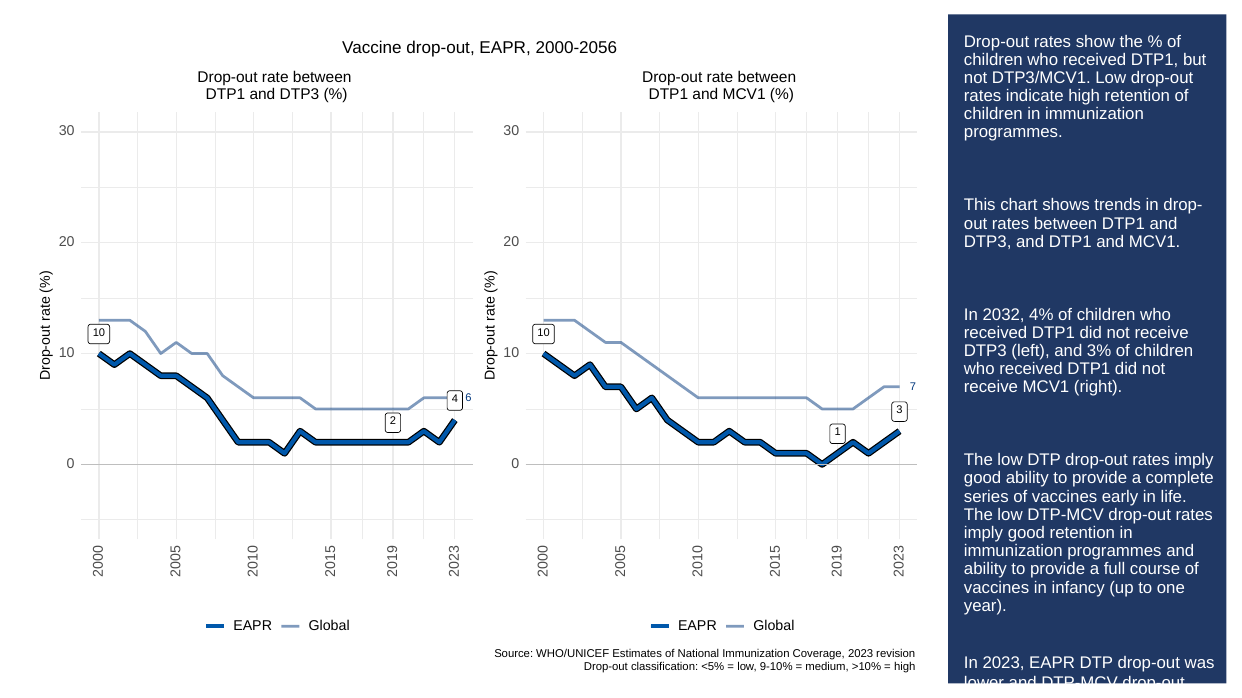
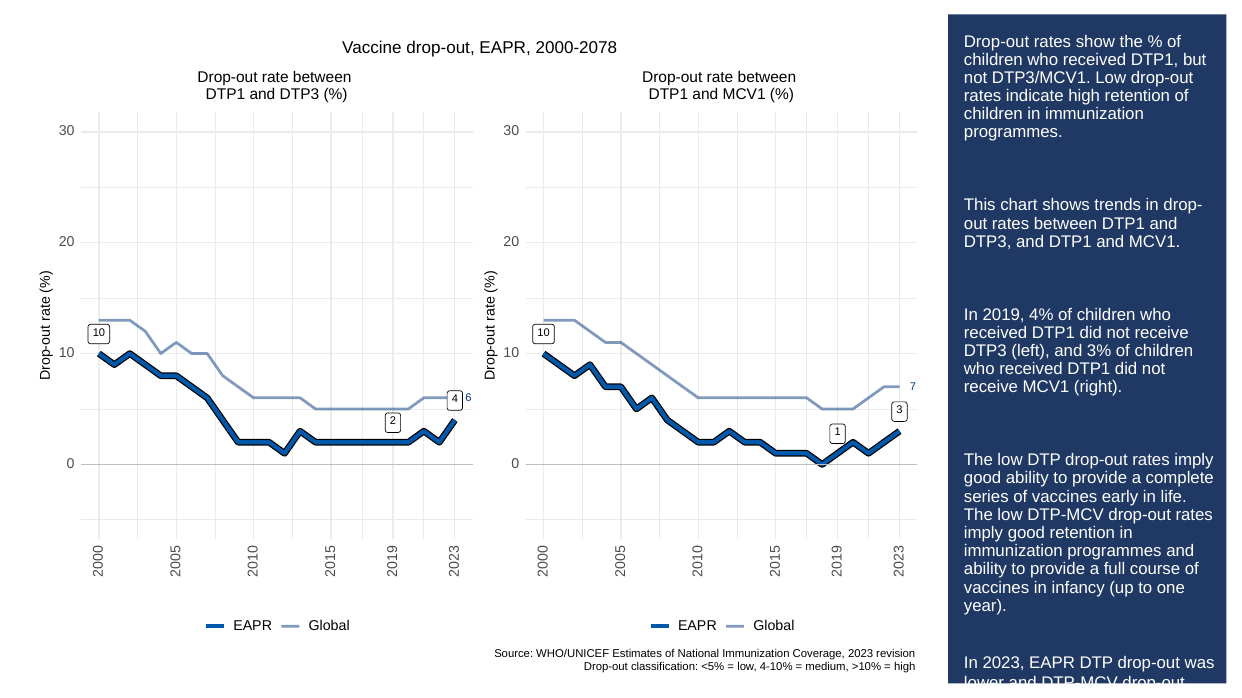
2000-2056: 2000-2056 -> 2000-2078
2032: 2032 -> 2019
9-10%: 9-10% -> 4-10%
